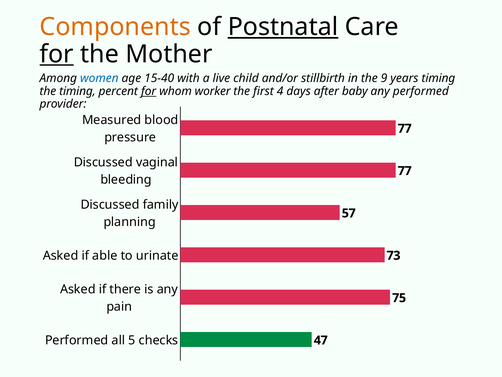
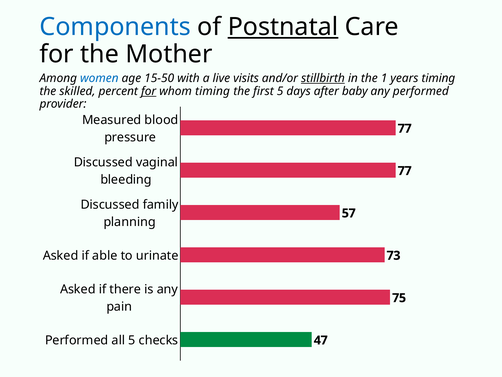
Components colour: orange -> blue
for at (57, 54) underline: present -> none
15-40: 15-40 -> 15-50
child: child -> visits
stillbirth underline: none -> present
9: 9 -> 1
the timing: timing -> skilled
whom worker: worker -> timing
first 4: 4 -> 5
